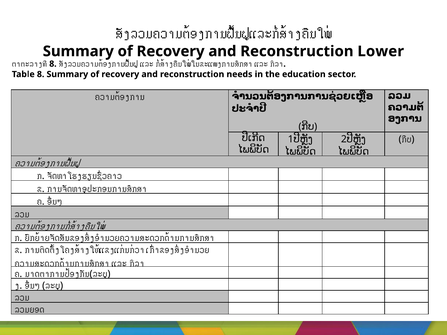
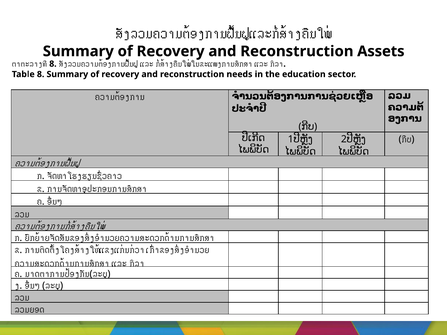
Lower: Lower -> Assets
